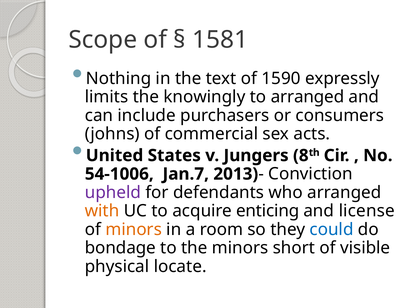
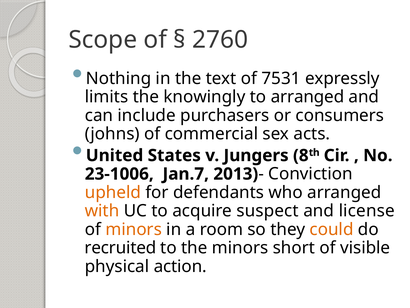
1581: 1581 -> 2760
1590: 1590 -> 7531
54-1006: 54-1006 -> 23-1006
upheld colour: purple -> orange
enticing: enticing -> suspect
could colour: blue -> orange
bondage: bondage -> recruited
locate: locate -> action
